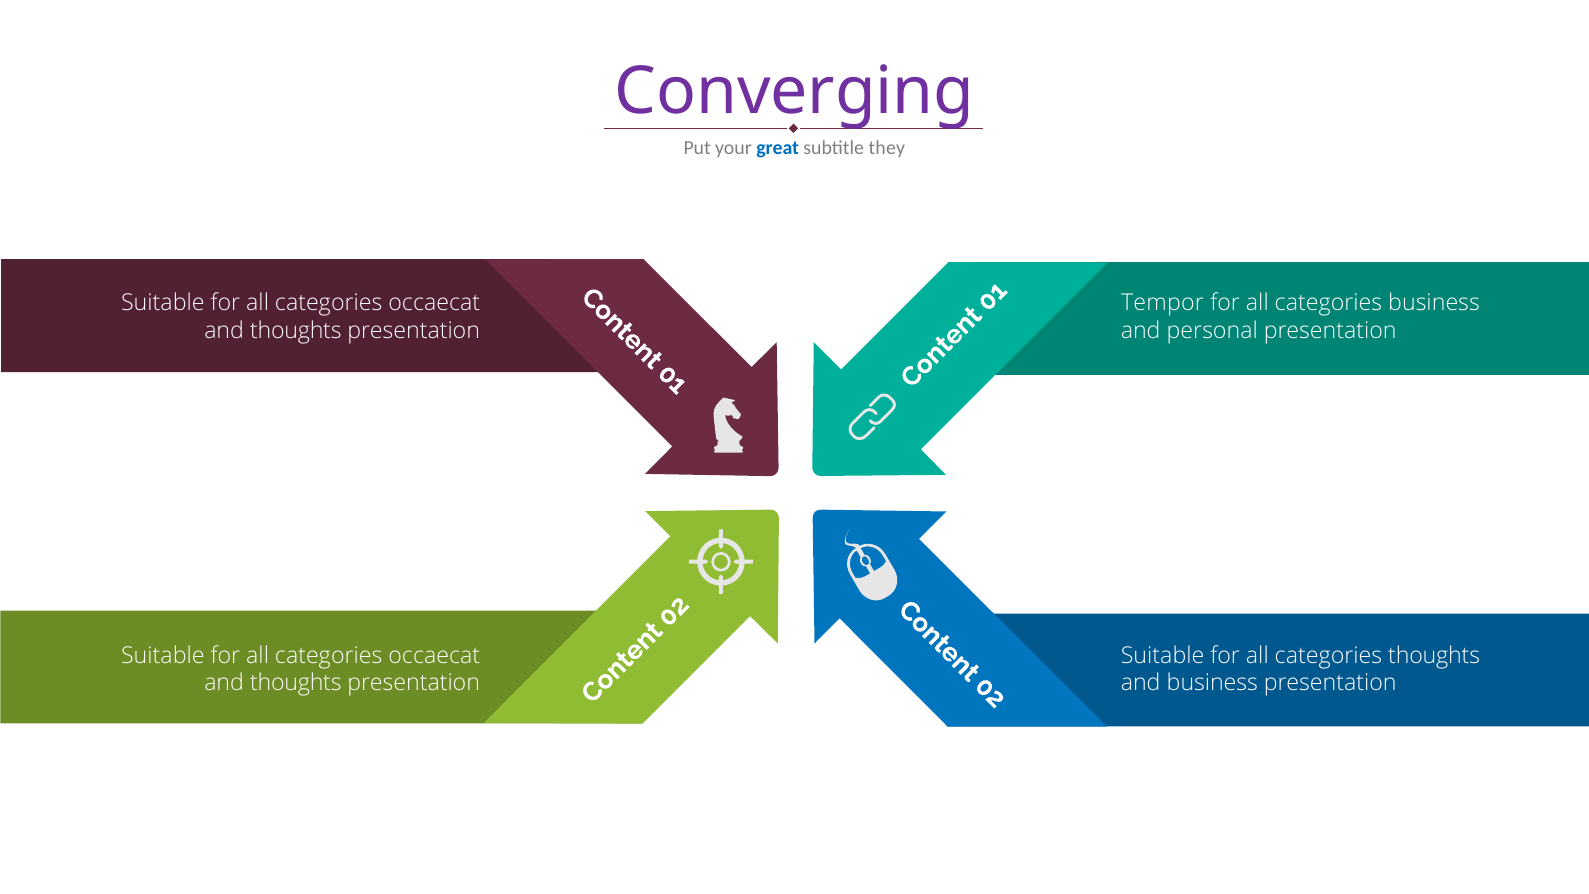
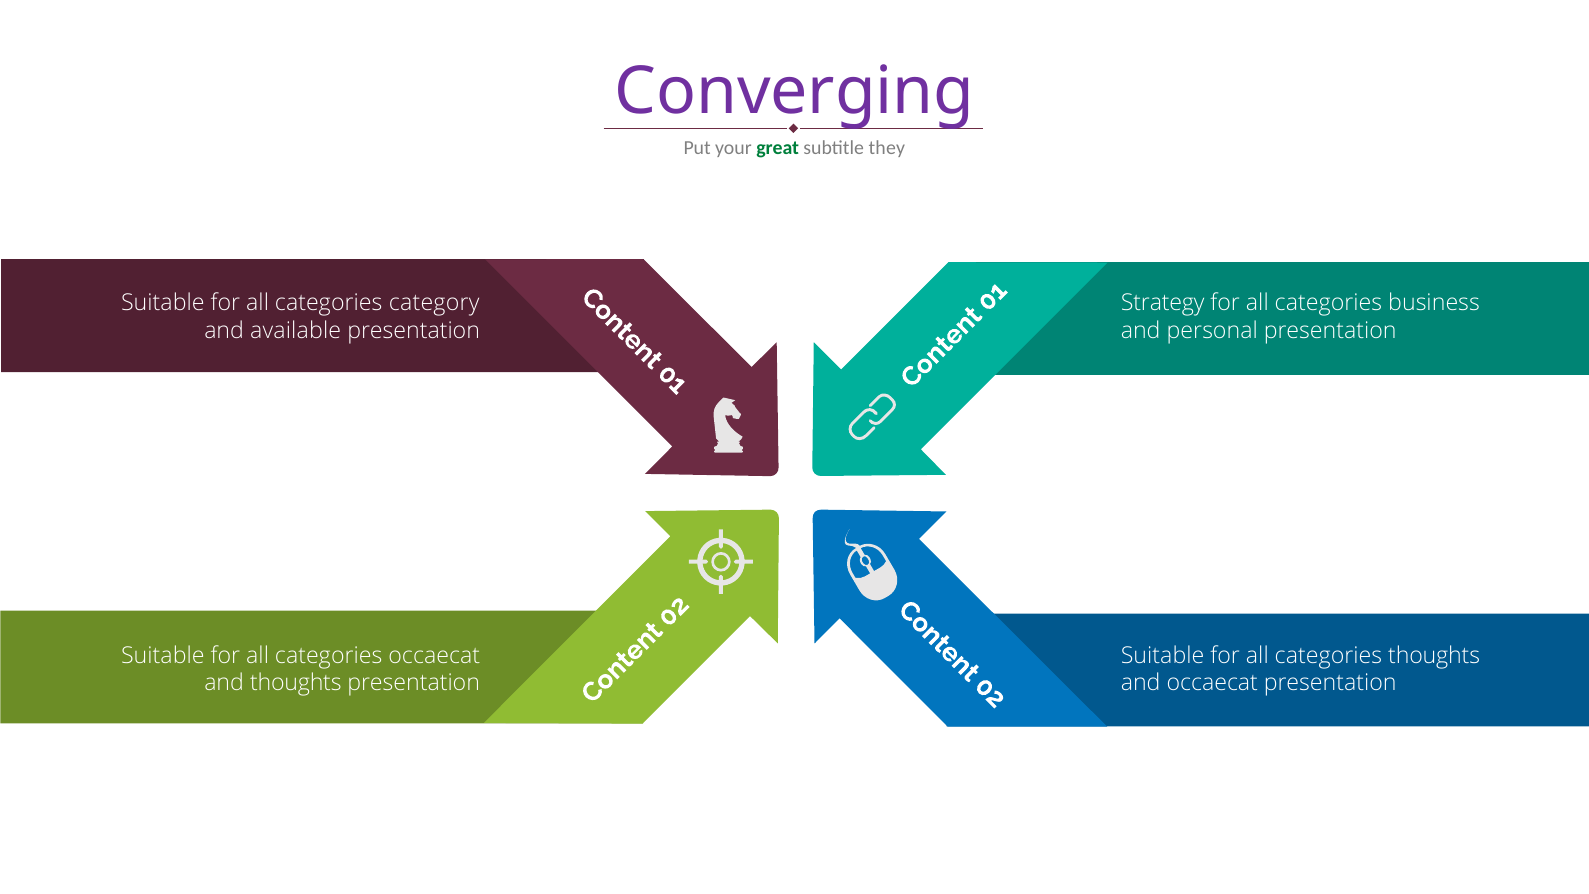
great colour: blue -> green
occaecat at (434, 303): occaecat -> category
Tempor: Tempor -> Strategy
thoughts at (296, 331): thoughts -> available
and business: business -> occaecat
